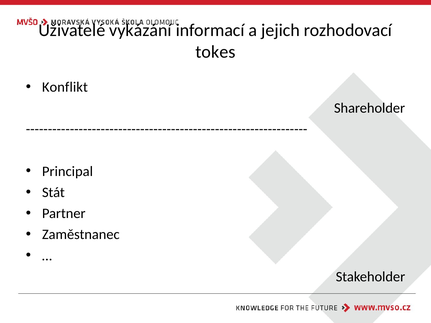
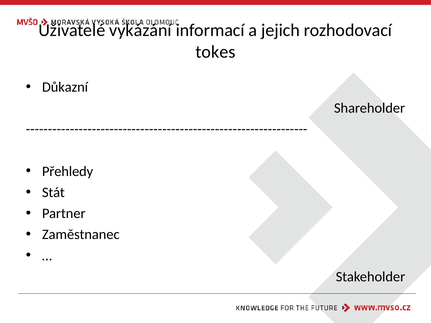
Konflikt: Konflikt -> Důkazní
Principal: Principal -> Přehledy
